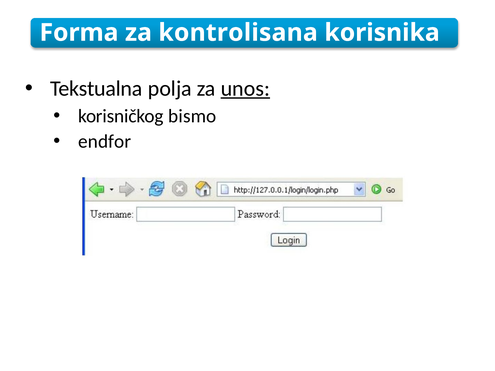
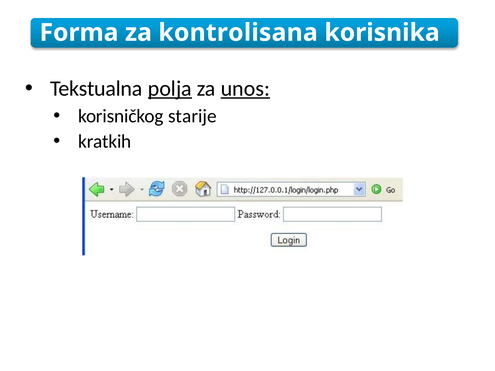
polja underline: none -> present
bismo: bismo -> starije
endfor: endfor -> kratkih
